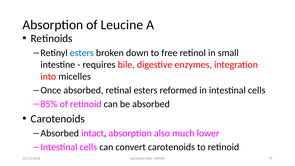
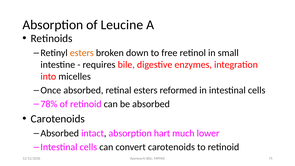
esters at (82, 53) colour: blue -> orange
85%: 85% -> 78%
also: also -> hart
